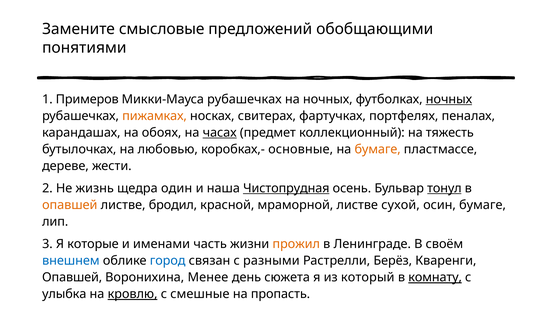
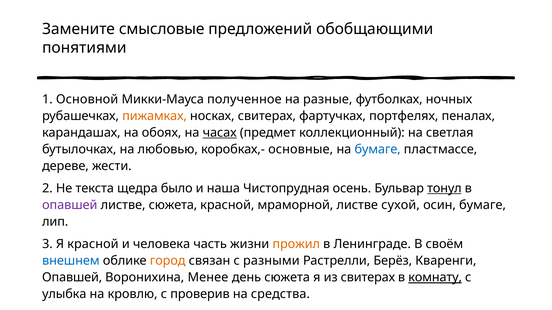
Примеров: Примеров -> Основной
Микки-Мауса рубашечках: рубашечках -> полученное
на ночных: ночных -> разные
ночных at (449, 99) underline: present -> none
тяжесть: тяжесть -> светлая
бумаге at (378, 149) colour: orange -> blue
жизнь: жизнь -> текста
один: один -> было
Чистопрудная underline: present -> none
опавшей at (70, 205) colour: orange -> purple
листве бродил: бродил -> сюжета
Я которые: которые -> красной
именами: именами -> человека
город colour: blue -> orange
из который: который -> свитерах
кровлю underline: present -> none
смешные: смешные -> проверив
пропасть: пропасть -> средства
